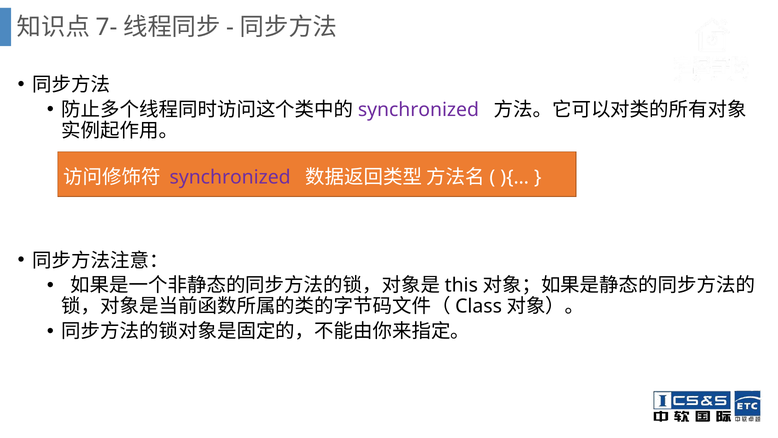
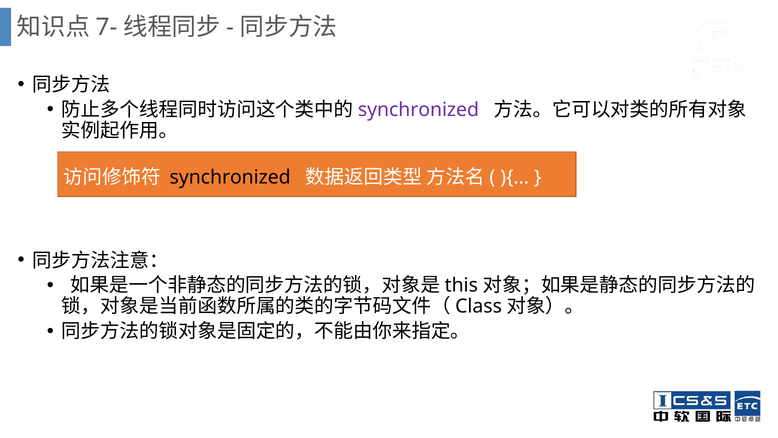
synchronized at (230, 177) colour: purple -> black
